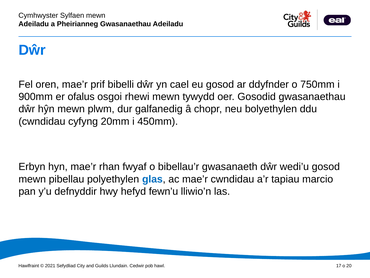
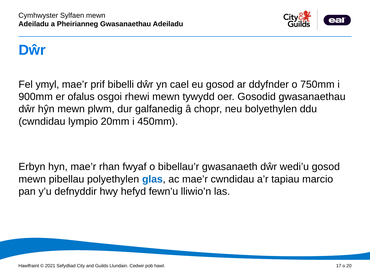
oren: oren -> ymyl
cyfyng: cyfyng -> lympio
